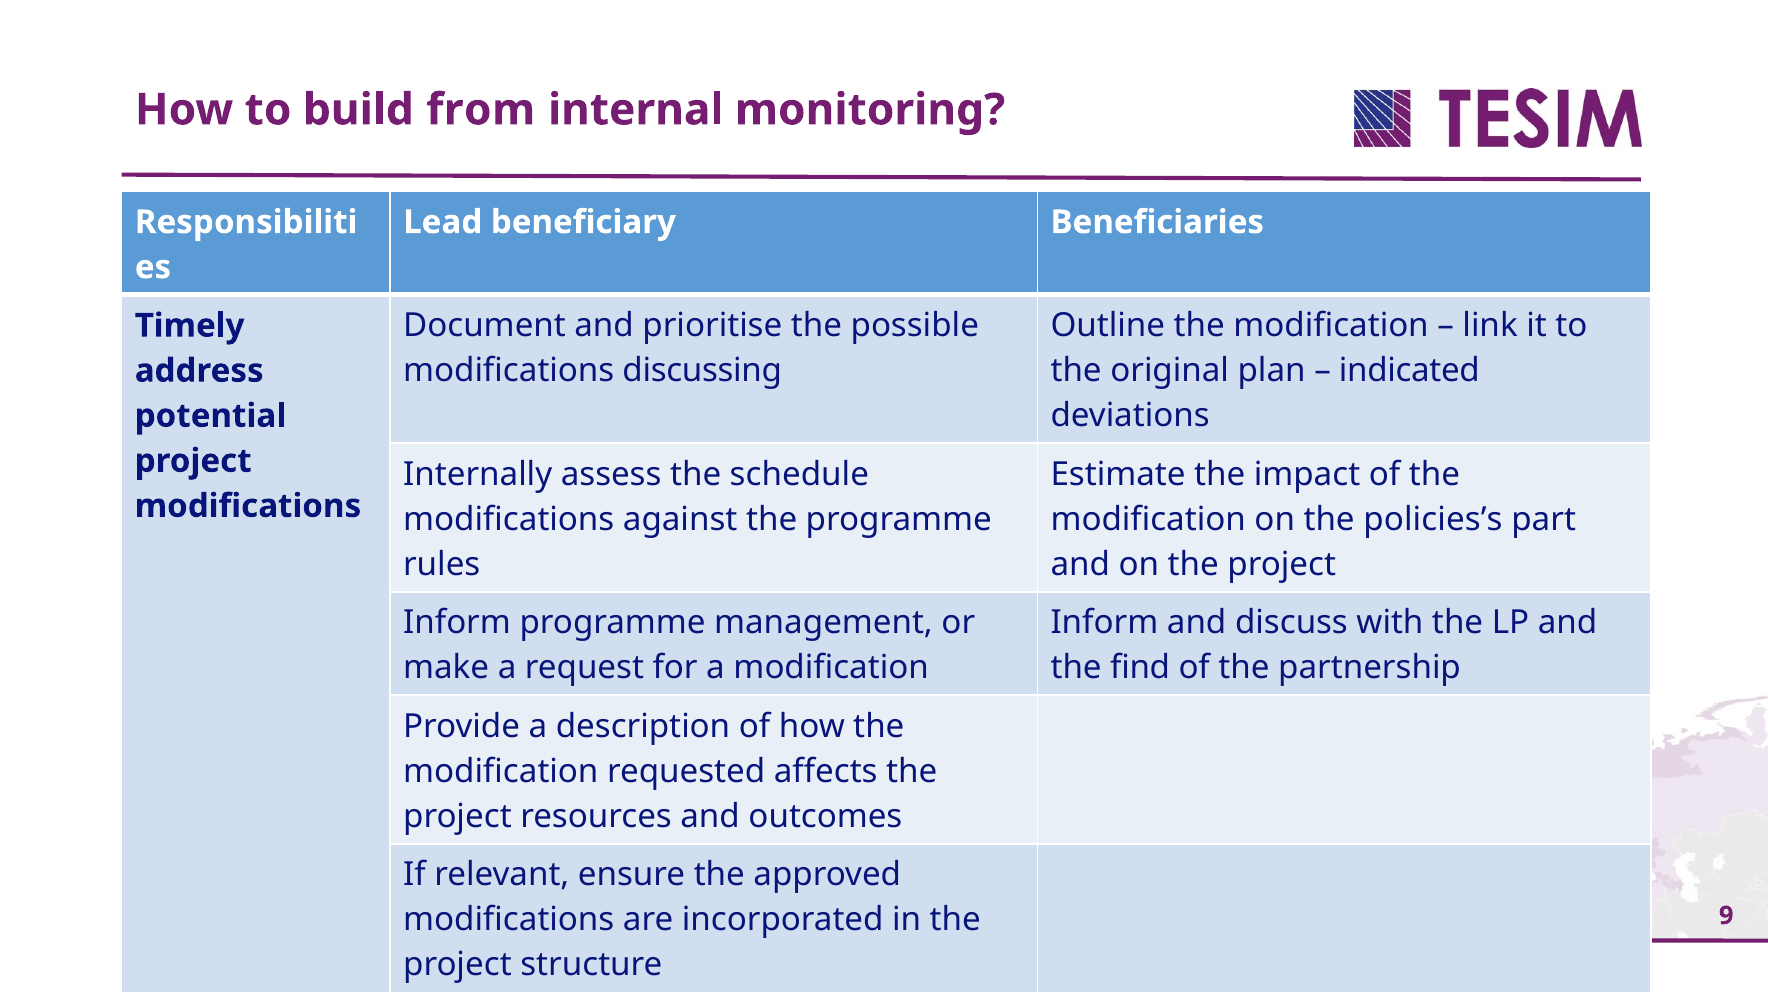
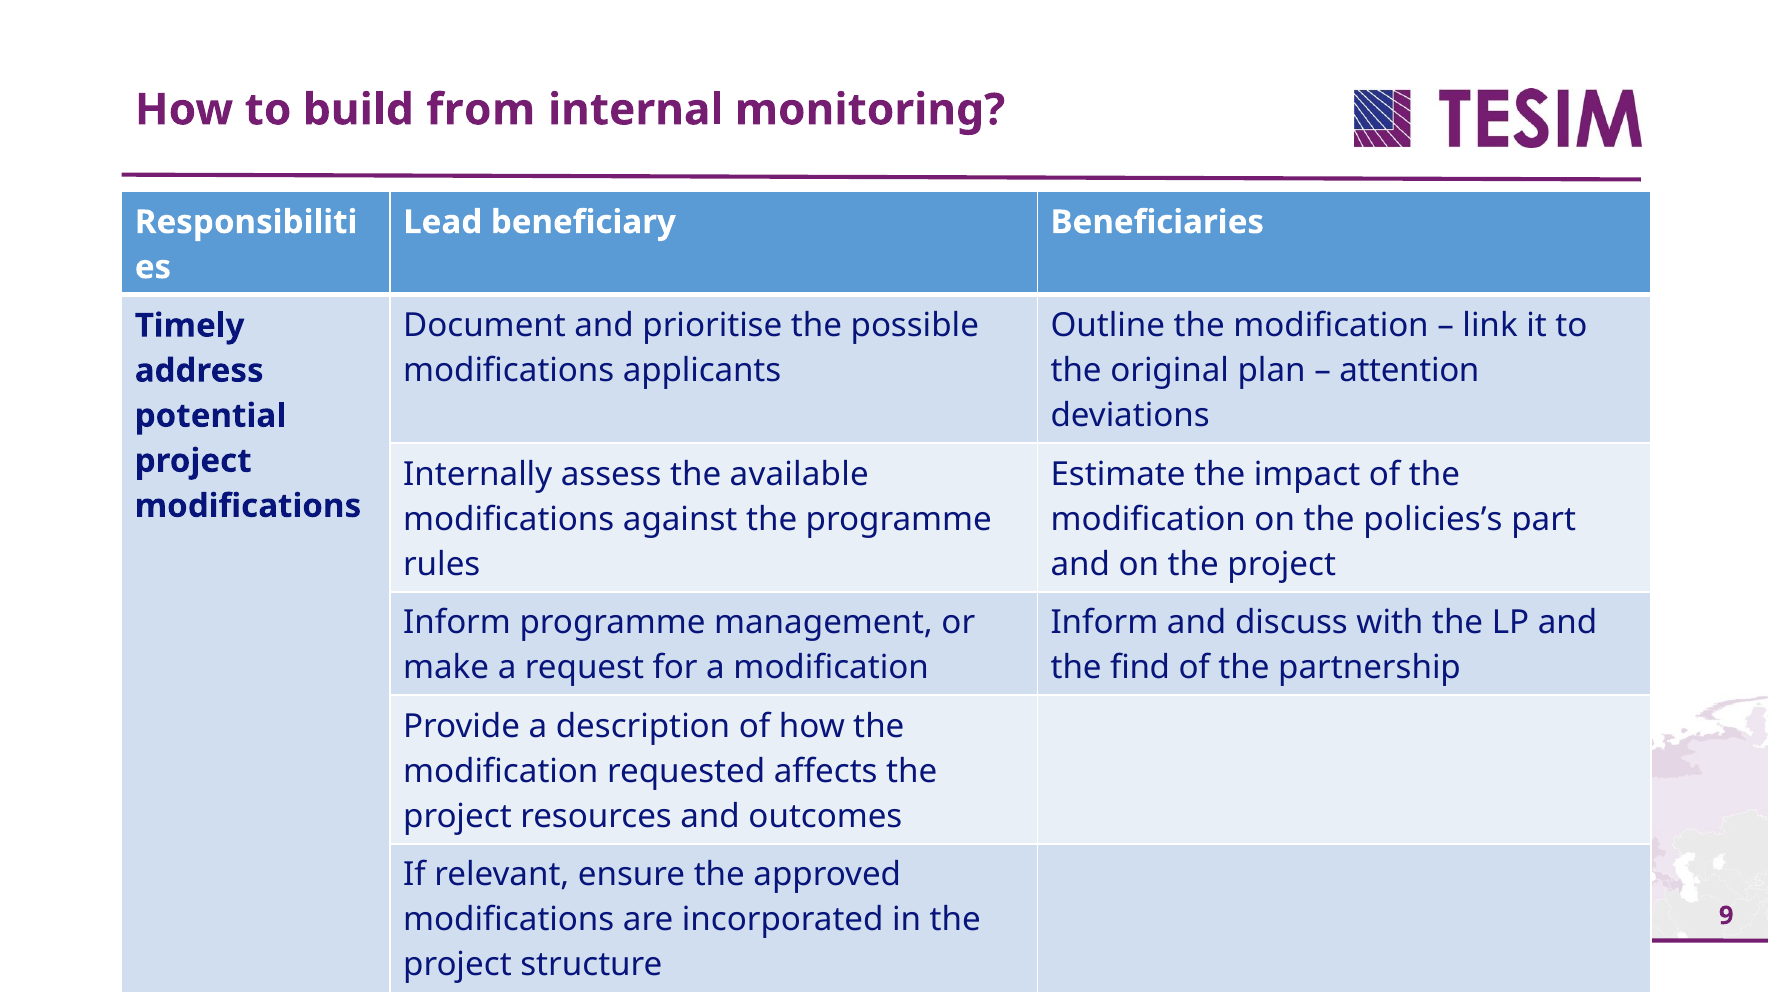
discussing: discussing -> applicants
indicated: indicated -> attention
schedule: schedule -> available
